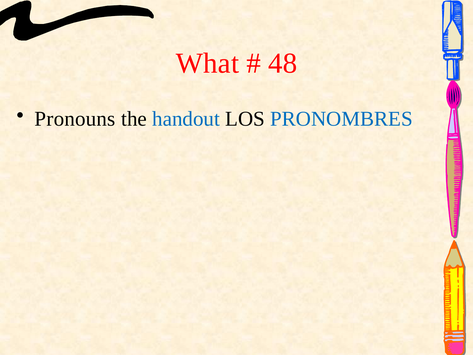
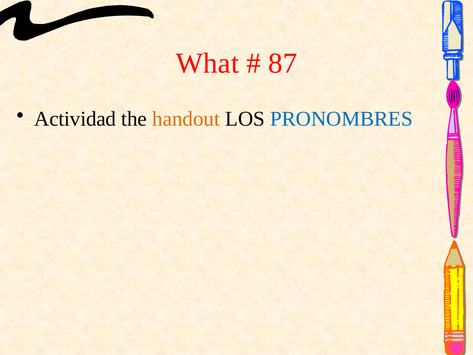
48: 48 -> 87
Pronouns: Pronouns -> Actividad
handout colour: blue -> orange
